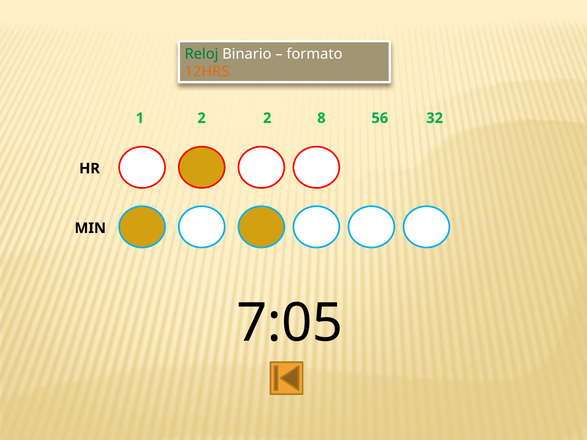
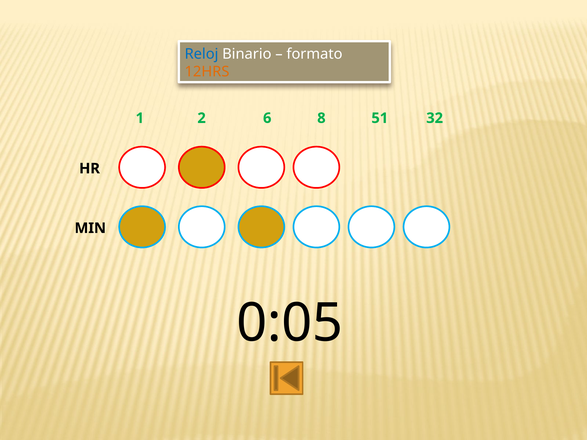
Reloj colour: green -> blue
2 2: 2 -> 6
56: 56 -> 51
7:05: 7:05 -> 0:05
